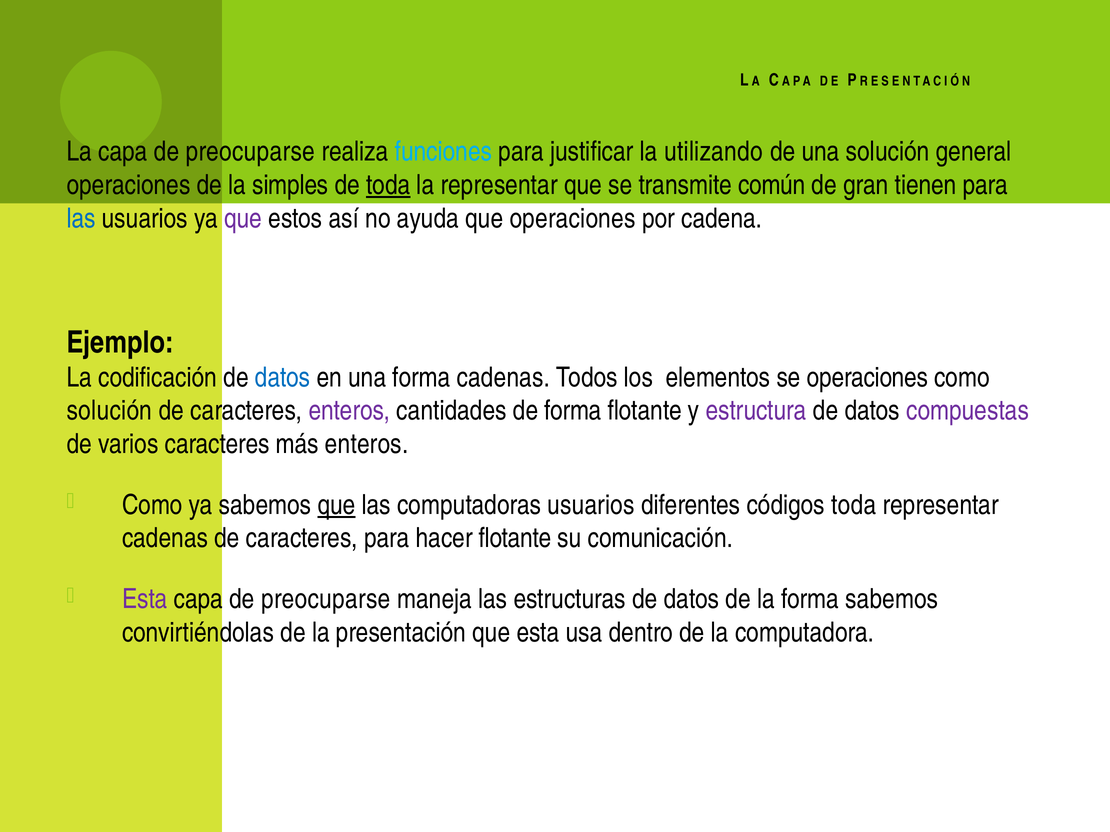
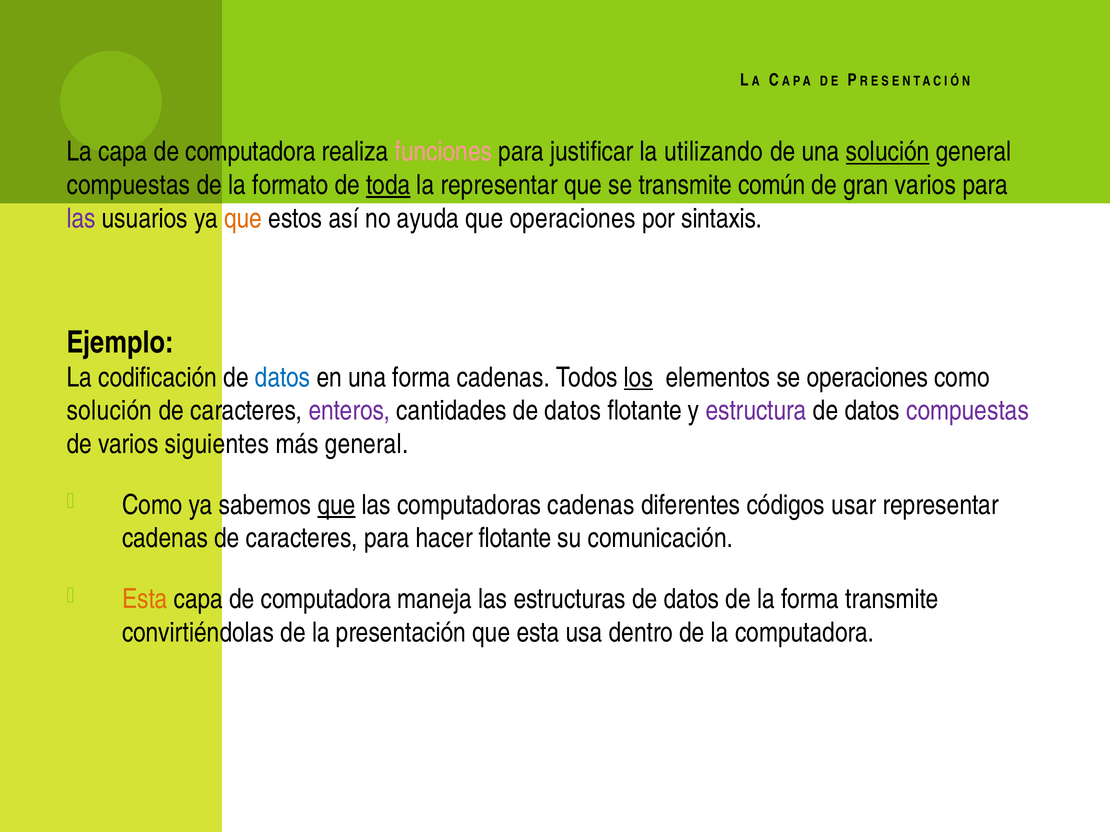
La capa de preocuparse: preocuparse -> computadora
funciones colour: light blue -> pink
solución at (888, 152) underline: none -> present
operaciones at (129, 185): operaciones -> compuestas
simples: simples -> formato
gran tienen: tienen -> varios
las at (81, 219) colour: blue -> purple
que at (243, 219) colour: purple -> orange
cadena: cadena -> sintaxis
los underline: none -> present
cantidades de forma: forma -> datos
varios caracteres: caracteres -> siguientes
más enteros: enteros -> general
computadoras usuarios: usuarios -> cadenas
códigos toda: toda -> usar
Esta at (145, 600) colour: purple -> orange
preocuparse at (326, 600): preocuparse -> computadora
forma sabemos: sabemos -> transmite
